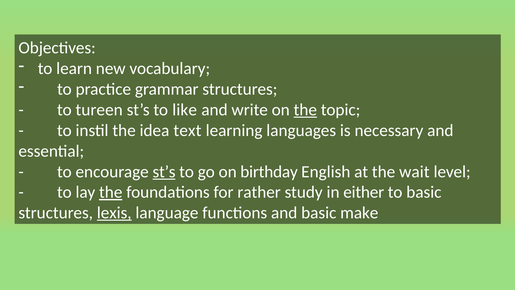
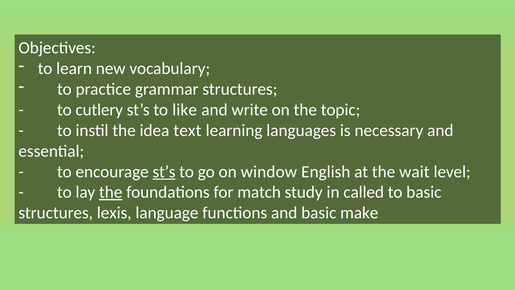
tureen: tureen -> cutlery
the at (305, 110) underline: present -> none
birthday: birthday -> window
rather: rather -> match
either: either -> called
lexis underline: present -> none
